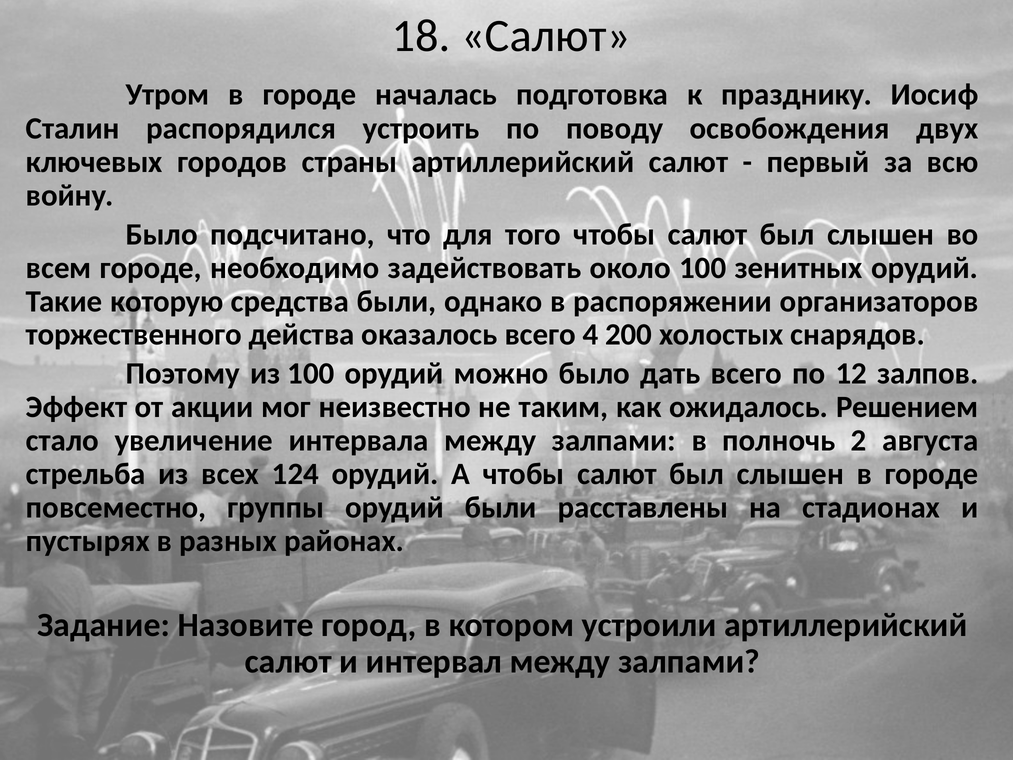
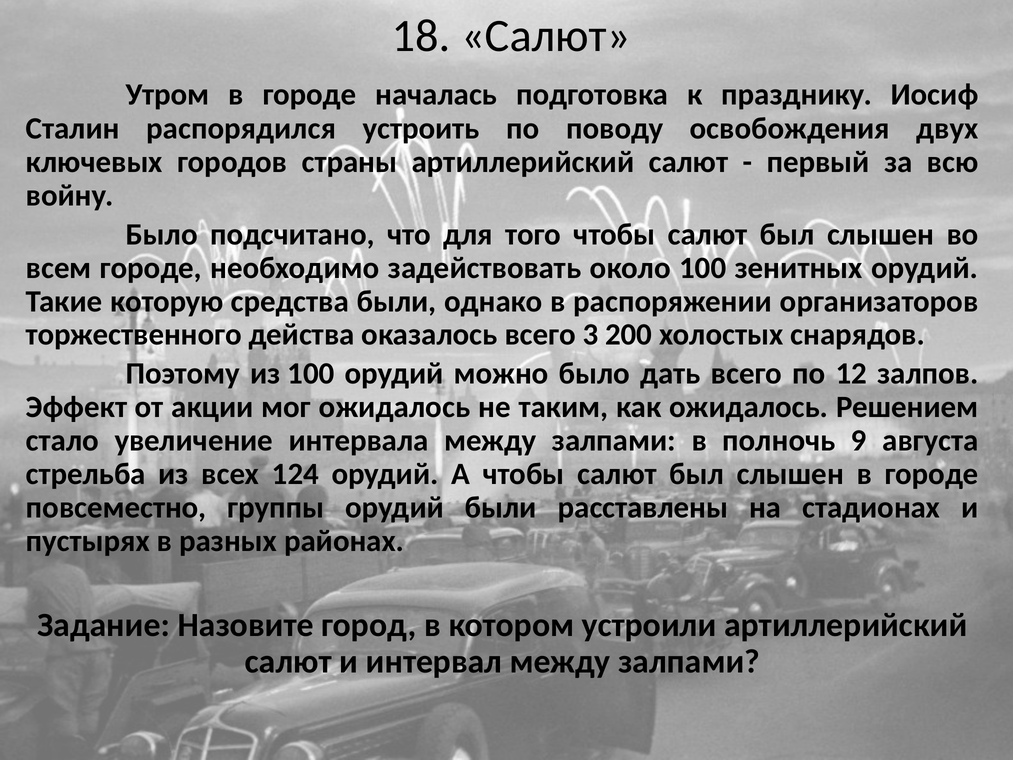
4: 4 -> 3
мог неизвестно: неизвестно -> ожидалось
2: 2 -> 9
